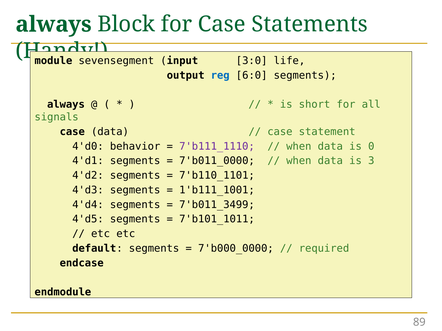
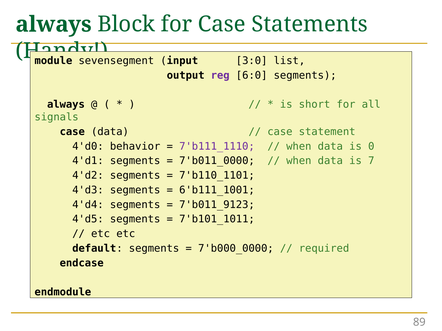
life: life -> list
reg colour: blue -> purple
3: 3 -> 7
1'b111_1001: 1'b111_1001 -> 6'b111_1001
7'b011_3499: 7'b011_3499 -> 7'b011_9123
